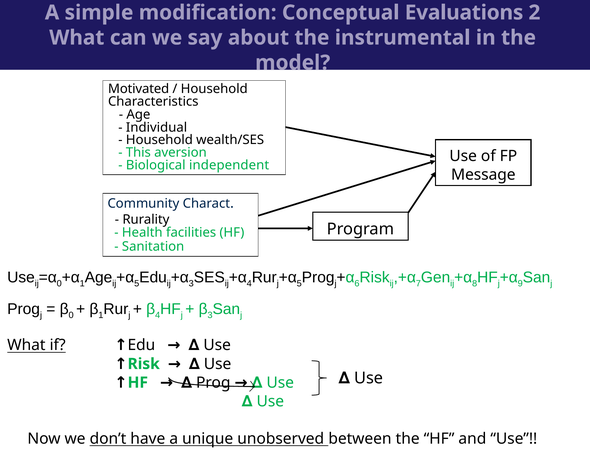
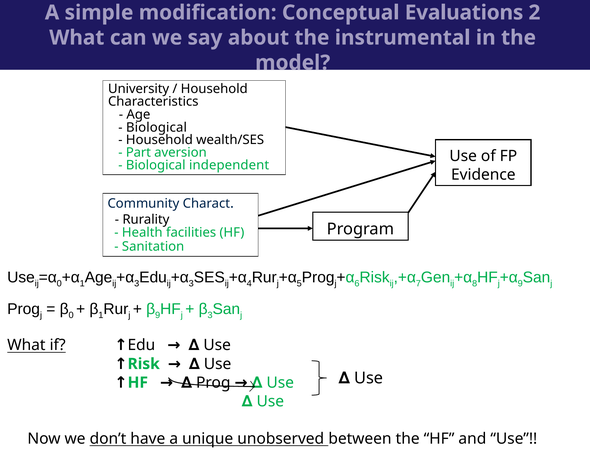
Motivated: Motivated -> University
Individual at (157, 127): Individual -> Biological
This: This -> Part
Message: Message -> Evidence
5 at (137, 283): 5 -> 3
4 at (158, 315): 4 -> 9
